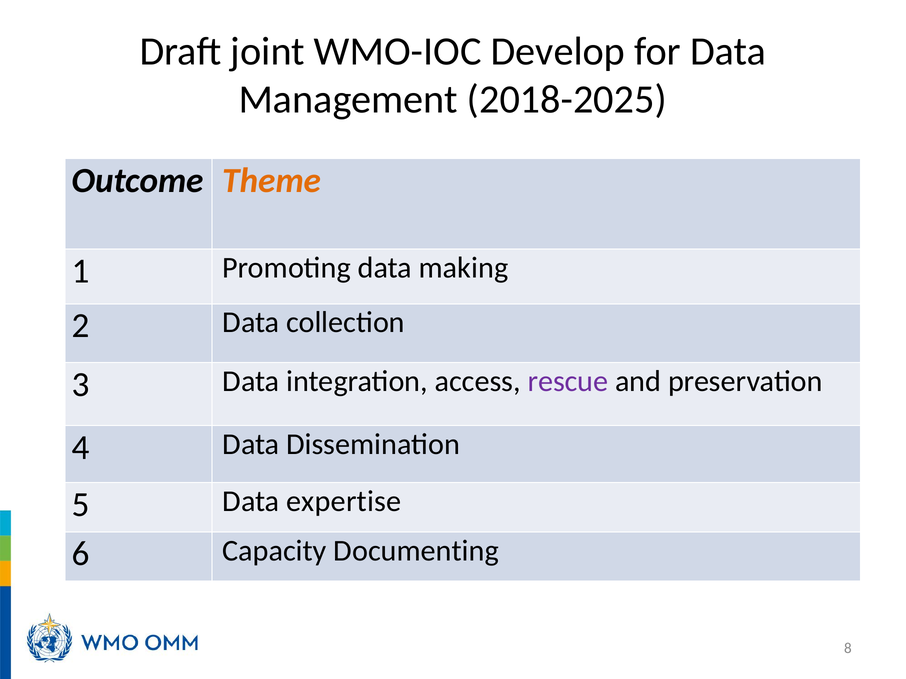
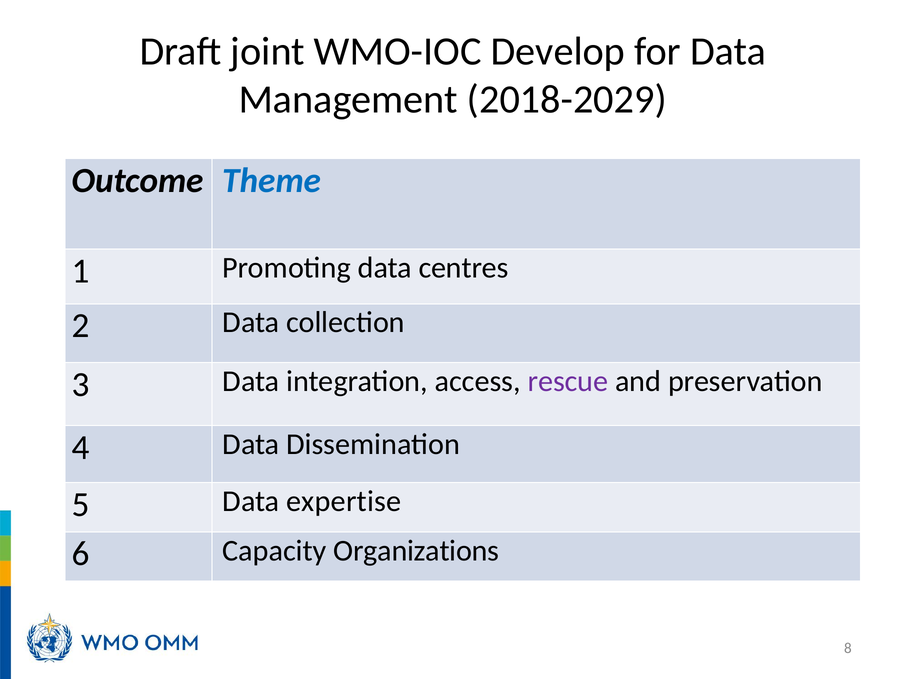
2018-2025: 2018-2025 -> 2018-2029
Theme colour: orange -> blue
making: making -> centres
Documenting: Documenting -> Organizations
